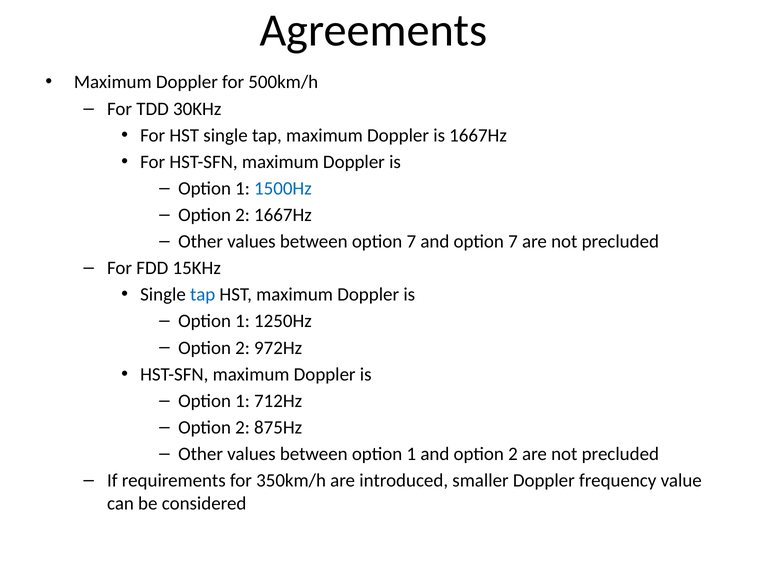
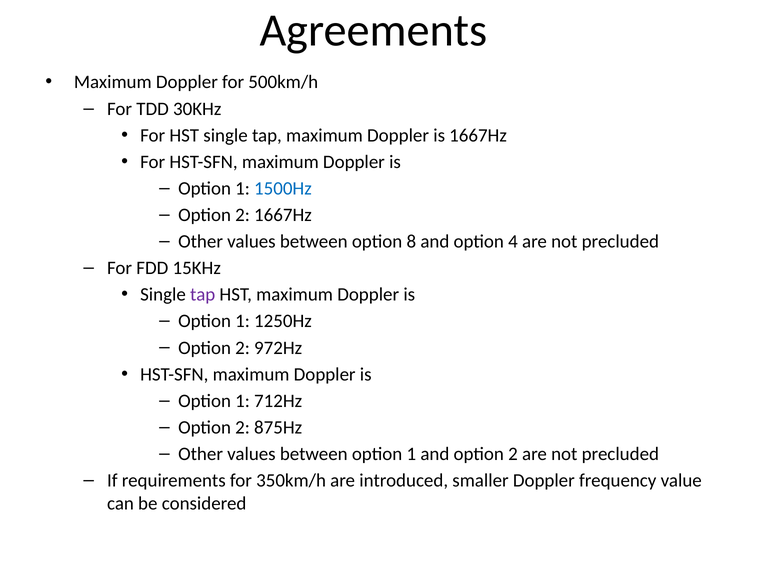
between option 7: 7 -> 8
and option 7: 7 -> 4
tap at (203, 294) colour: blue -> purple
